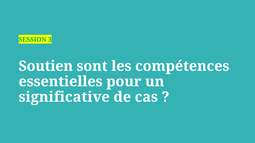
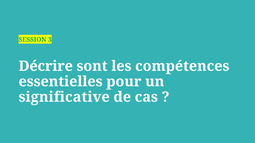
Soutien: Soutien -> Décrire
